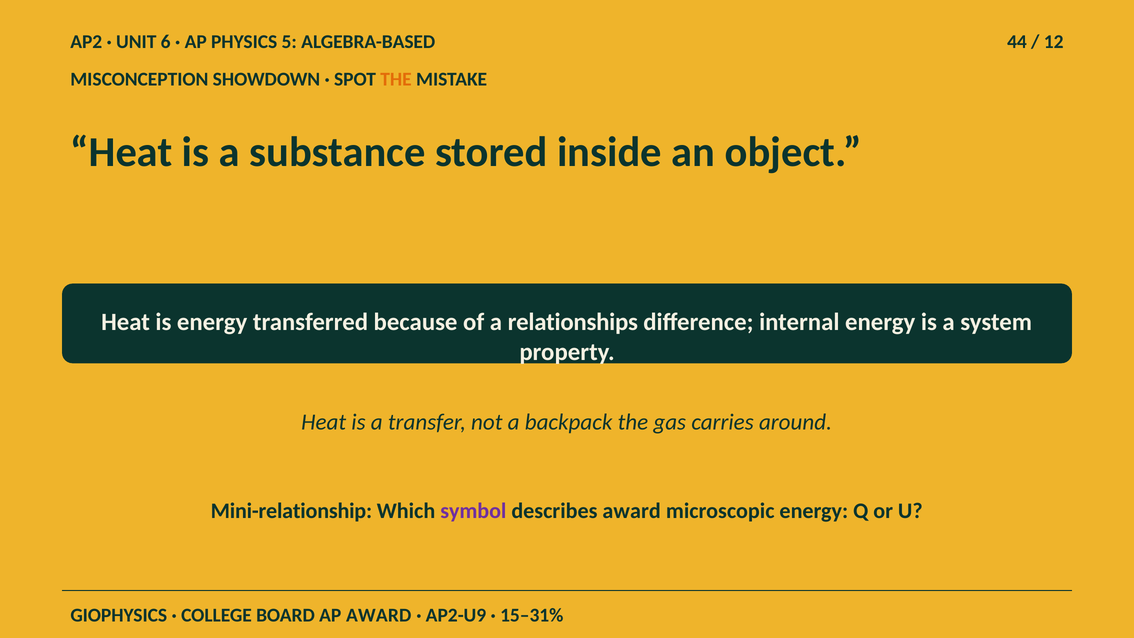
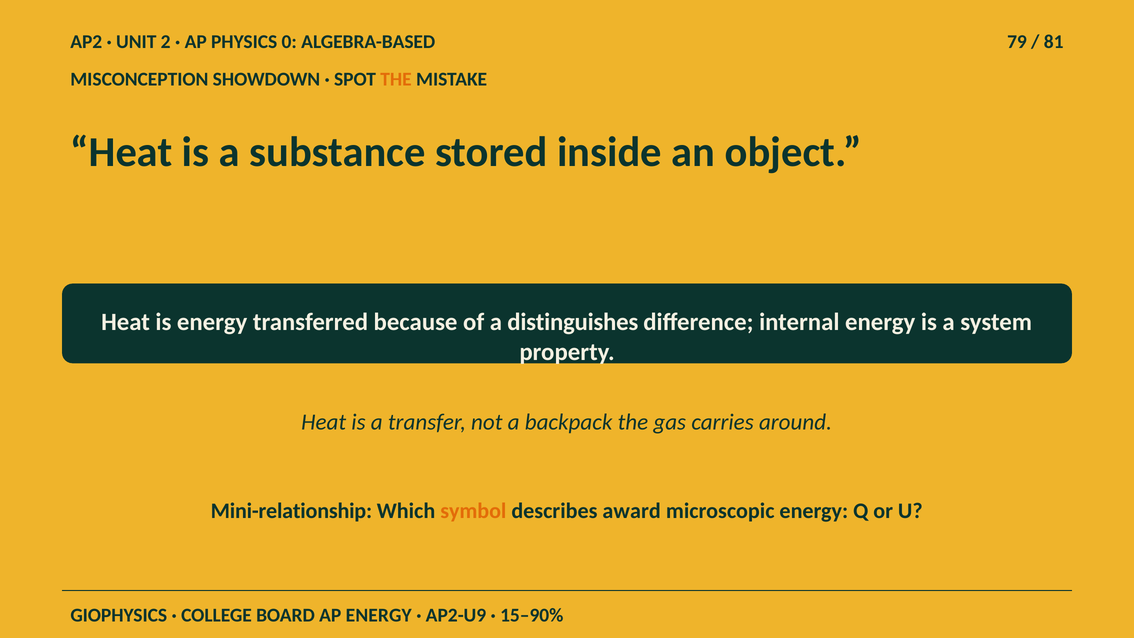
6: 6 -> 2
5: 5 -> 0
44: 44 -> 79
12: 12 -> 81
relationships: relationships -> distinguishes
symbol colour: purple -> orange
AP AWARD: AWARD -> ENERGY
15–31%: 15–31% -> 15–90%
